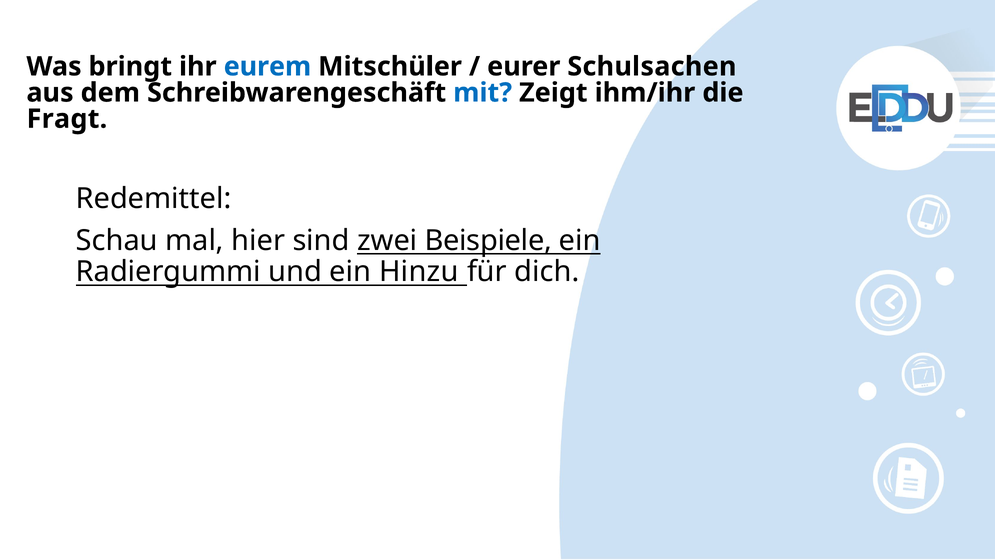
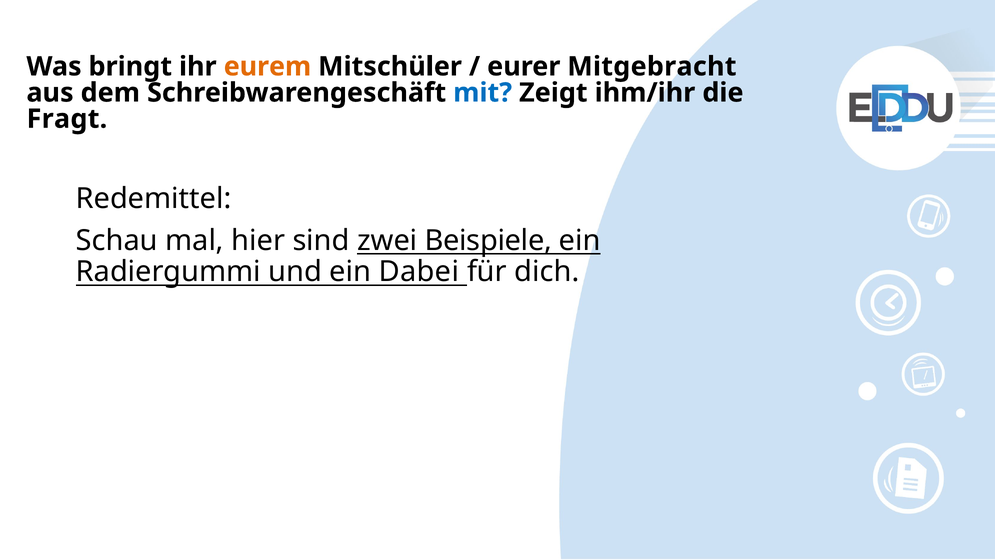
eurem colour: blue -> orange
Schulsachen: Schulsachen -> Mitgebracht
Hinzu: Hinzu -> Dabei
